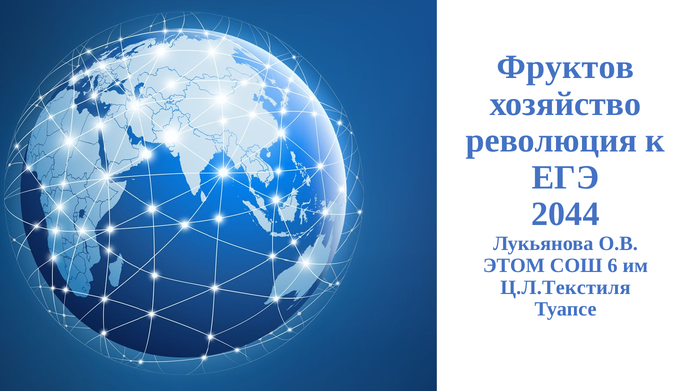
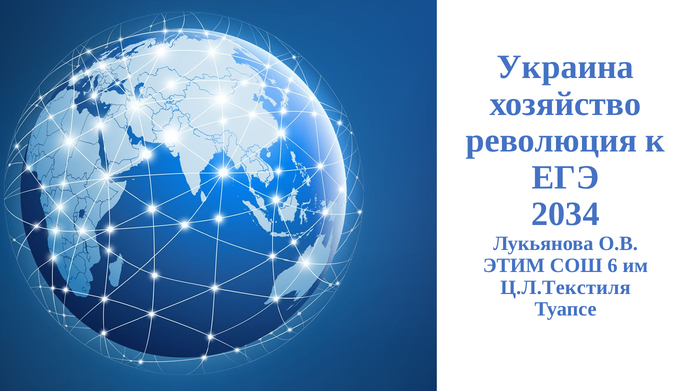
Фруктов: Фруктов -> Украина
2044: 2044 -> 2034
ЭТОМ: ЭТОМ -> ЭТИМ
